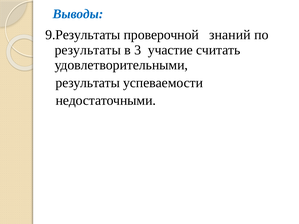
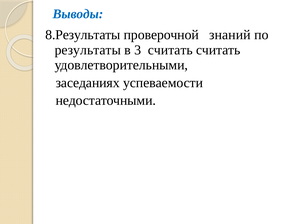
9.Результаты: 9.Результаты -> 8.Результаты
3 участие: участие -> считать
результаты at (88, 83): результаты -> заседаниях
